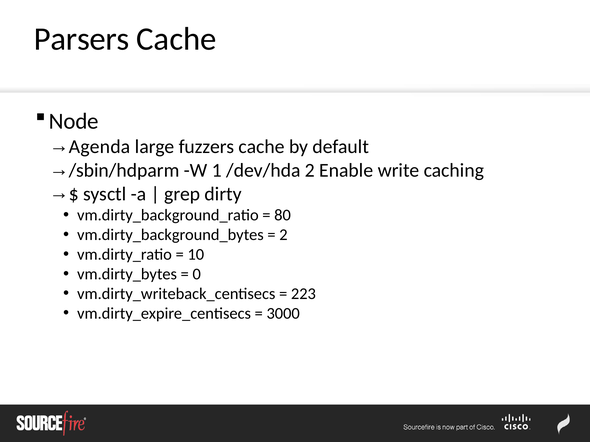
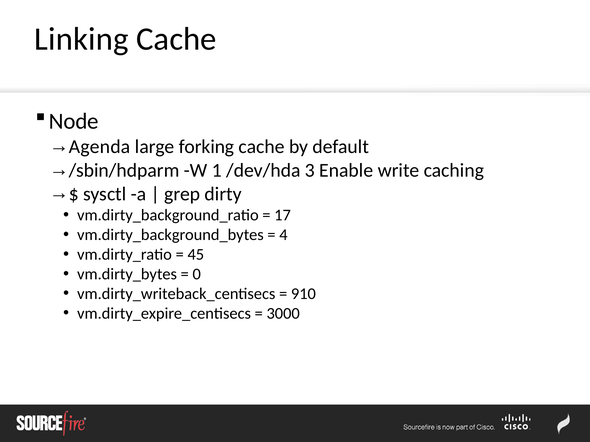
Parsers: Parsers -> Linking
fuzzers: fuzzers -> forking
/dev/hda 2: 2 -> 3
80: 80 -> 17
2 at (283, 235): 2 -> 4
10: 10 -> 45
223: 223 -> 910
